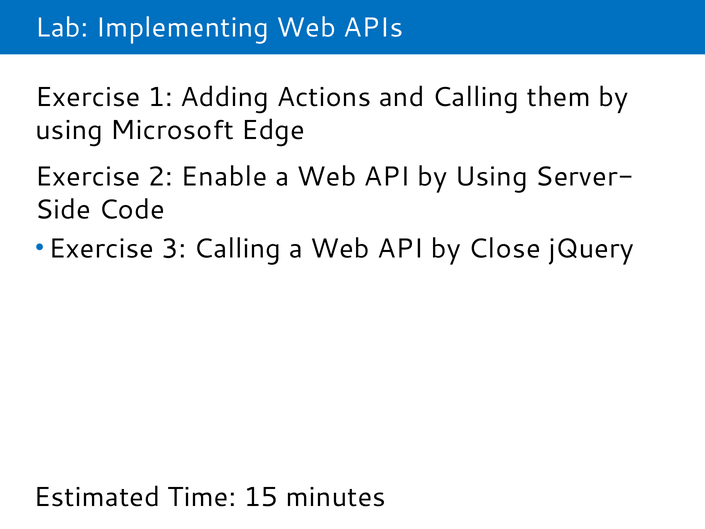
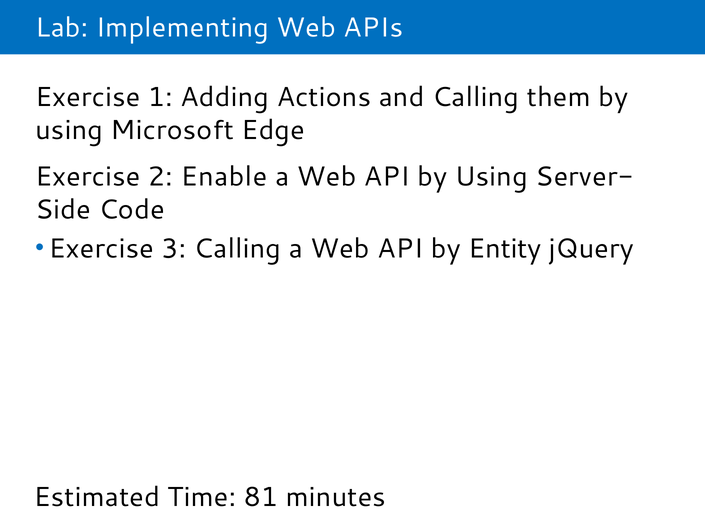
Close: Close -> Entity
15: 15 -> 81
